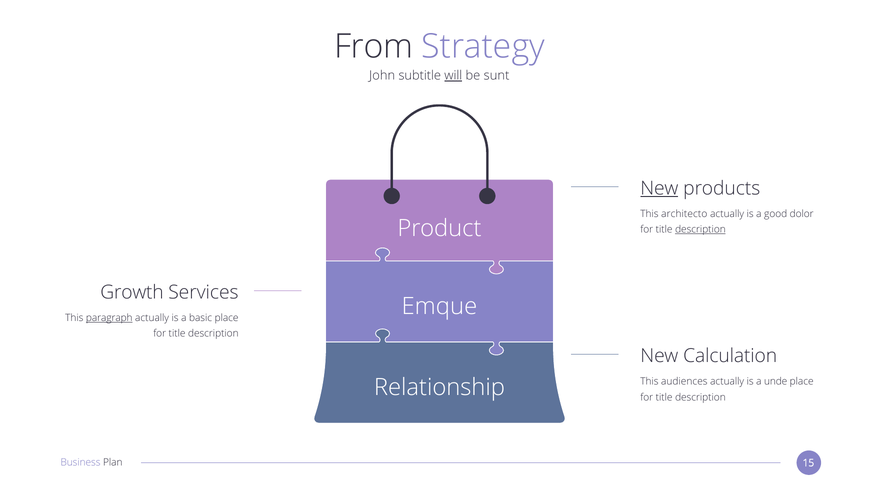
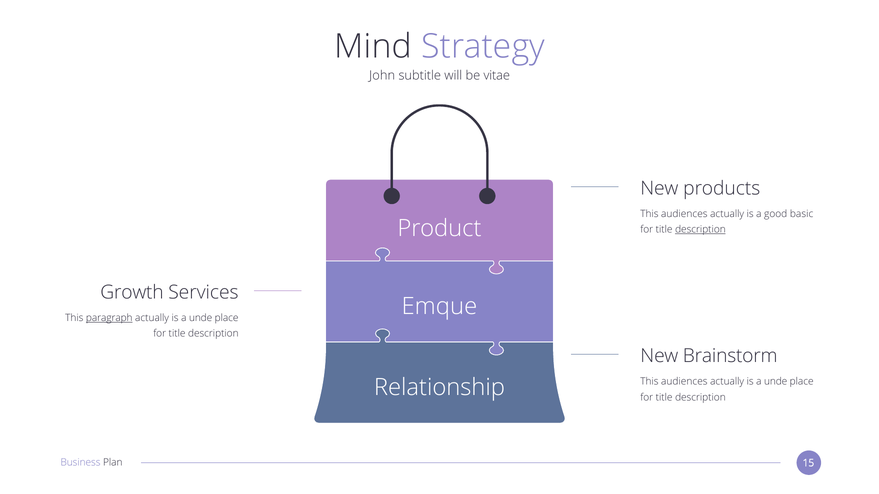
From: From -> Mind
will underline: present -> none
sunt: sunt -> vitae
New at (659, 189) underline: present -> none
architecto at (684, 214): architecto -> audiences
dolor: dolor -> basic
basic at (201, 318): basic -> unde
Calculation: Calculation -> Brainstorm
